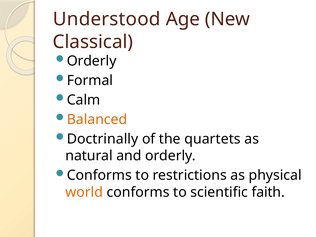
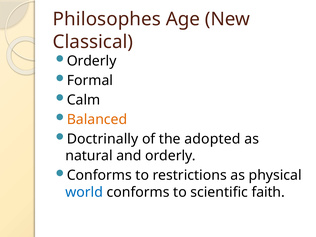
Understood: Understood -> Philosophes
quartets: quartets -> adopted
world colour: orange -> blue
